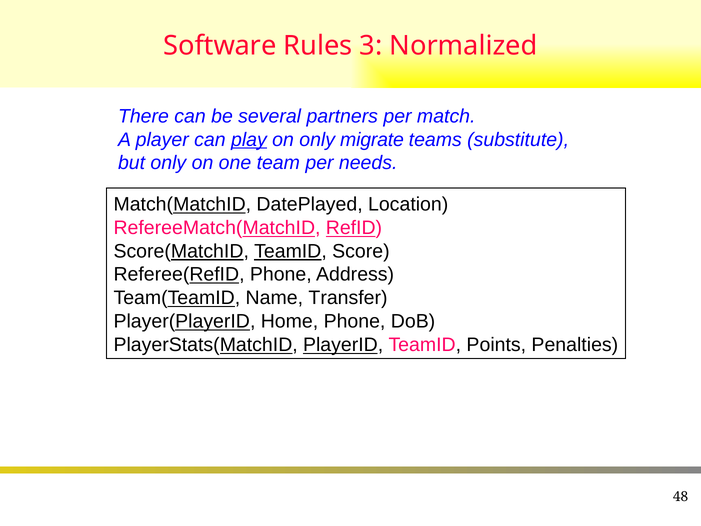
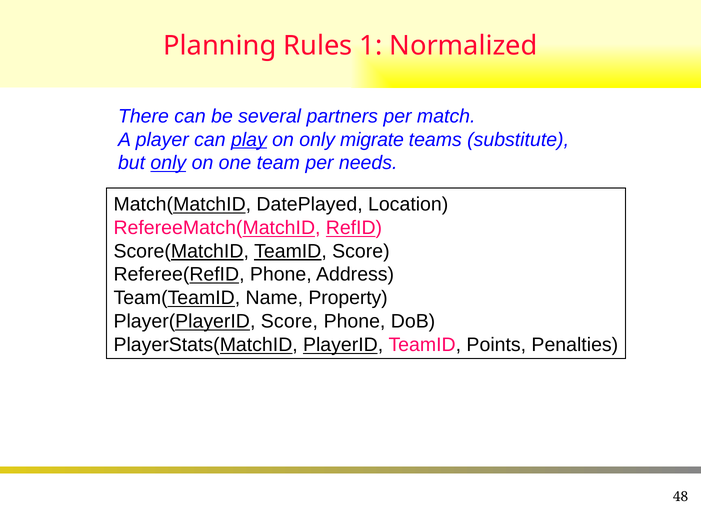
Software: Software -> Planning
3: 3 -> 1
only at (168, 163) underline: none -> present
Transfer: Transfer -> Property
Player(PlayerID Home: Home -> Score
